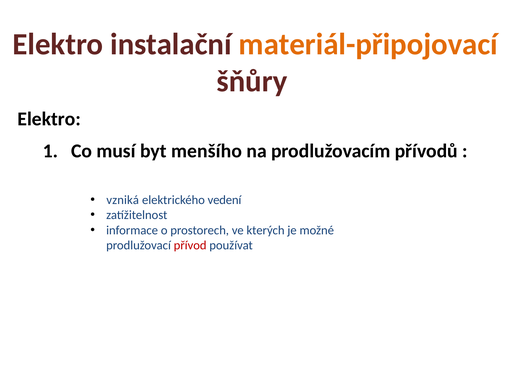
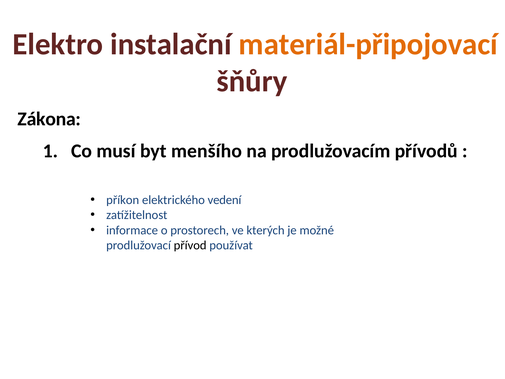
Elektro at (49, 119): Elektro -> Zákona
vzniká: vzniká -> příkon
přívod colour: red -> black
